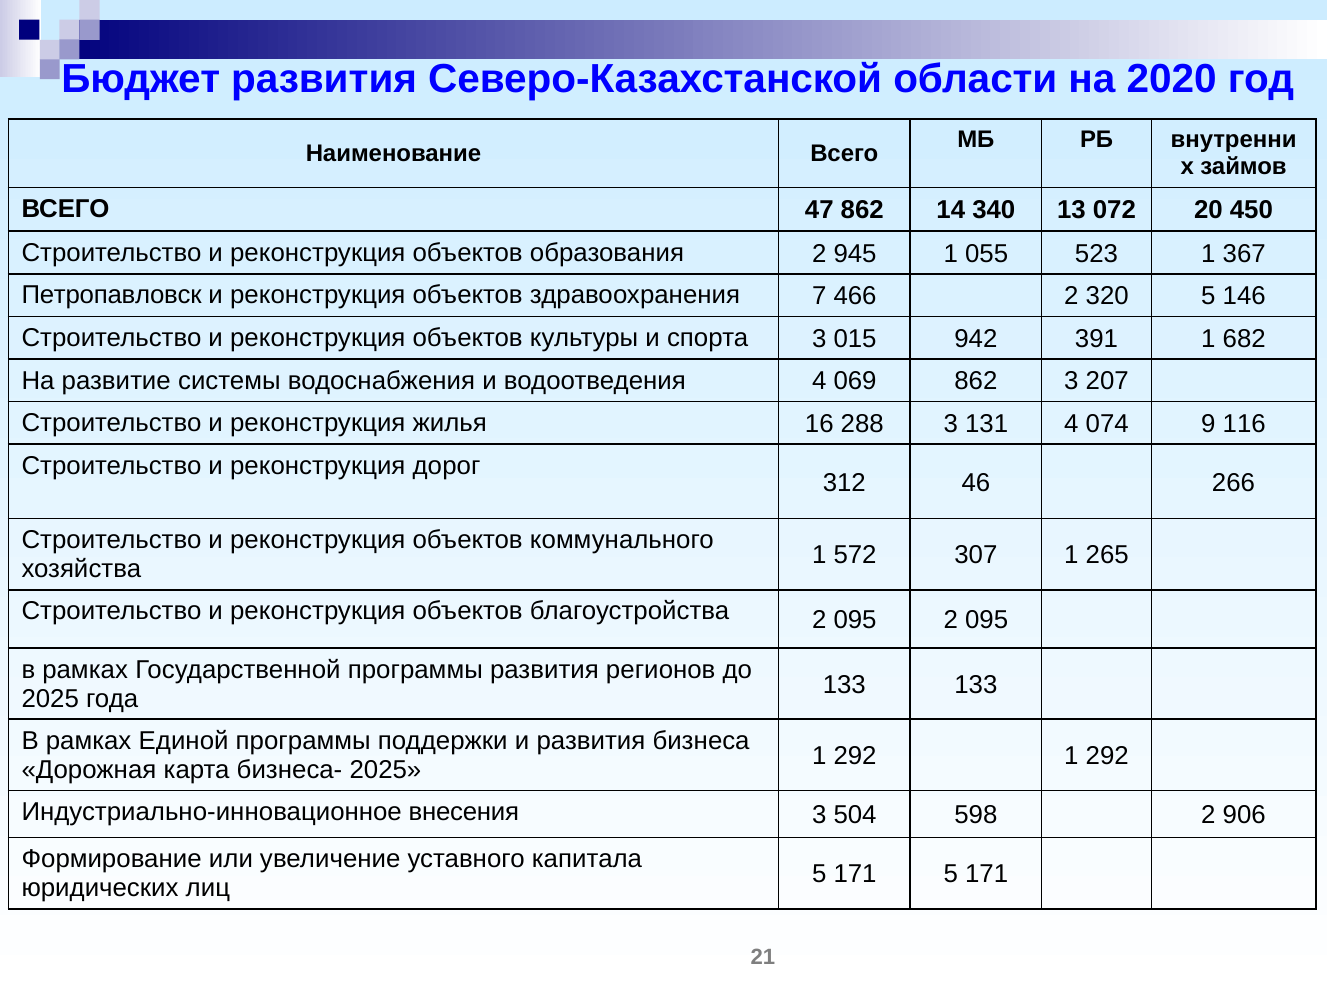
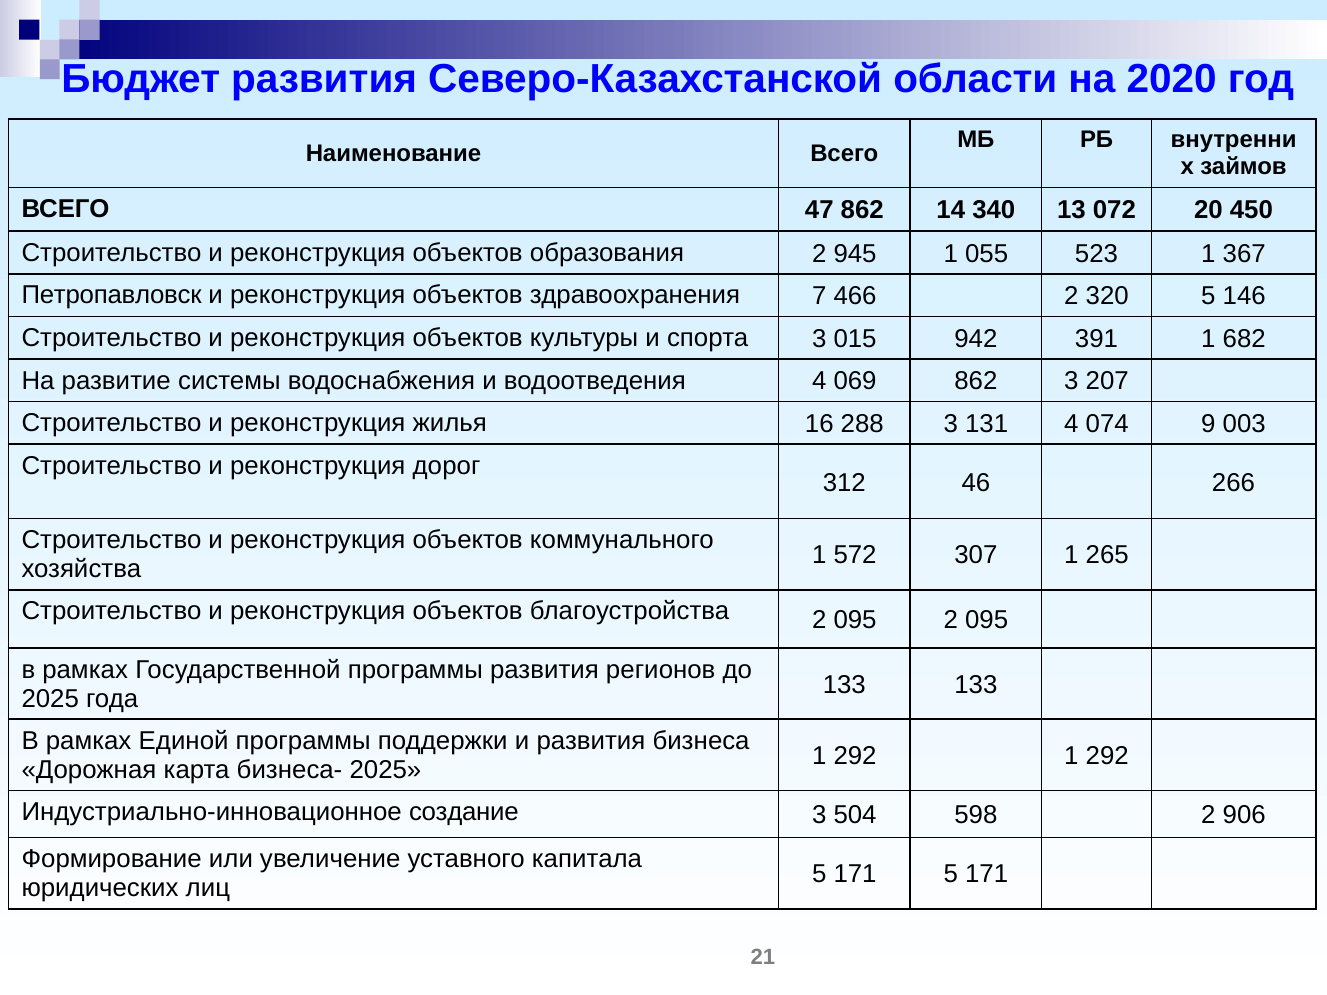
116: 116 -> 003
внесения: внесения -> создание
